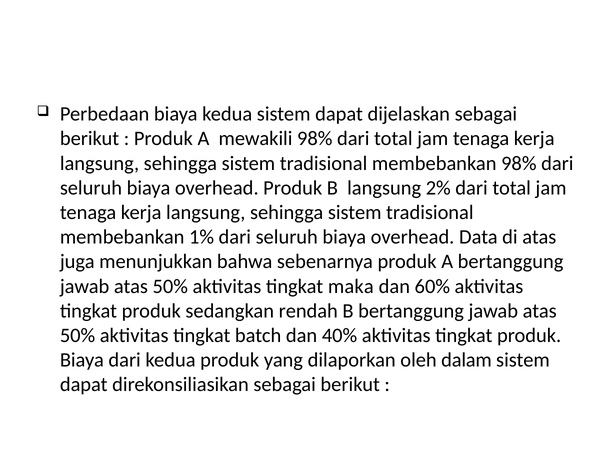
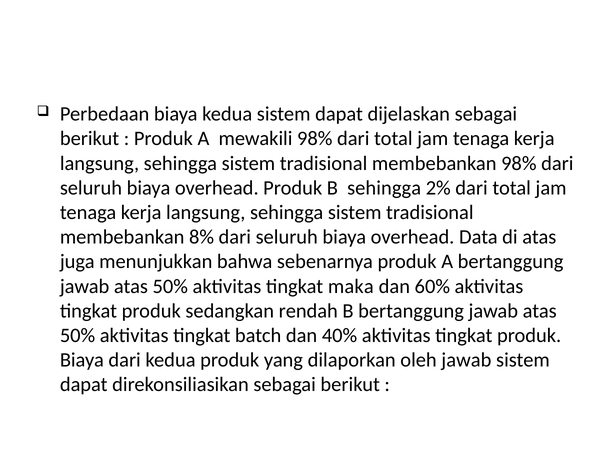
B langsung: langsung -> sehingga
1%: 1% -> 8%
oleh dalam: dalam -> jawab
